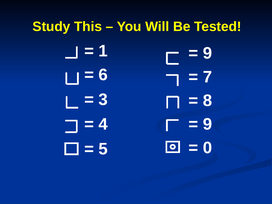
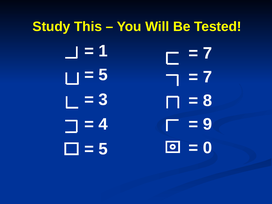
9 at (207, 53): 9 -> 7
6 at (103, 75): 6 -> 5
